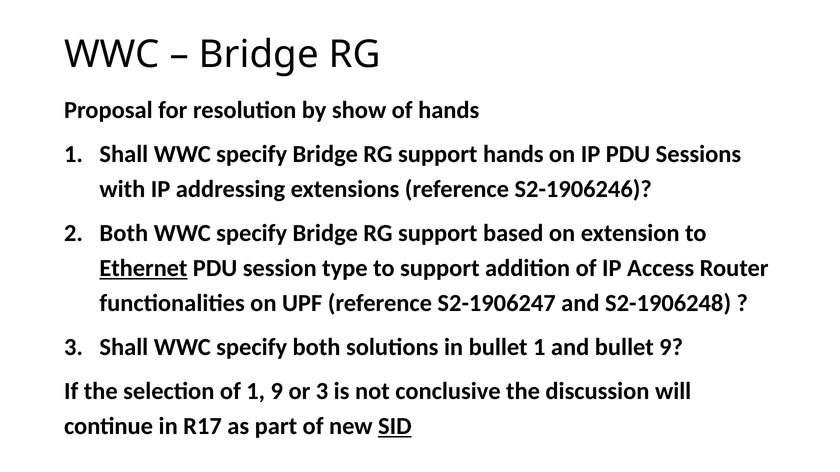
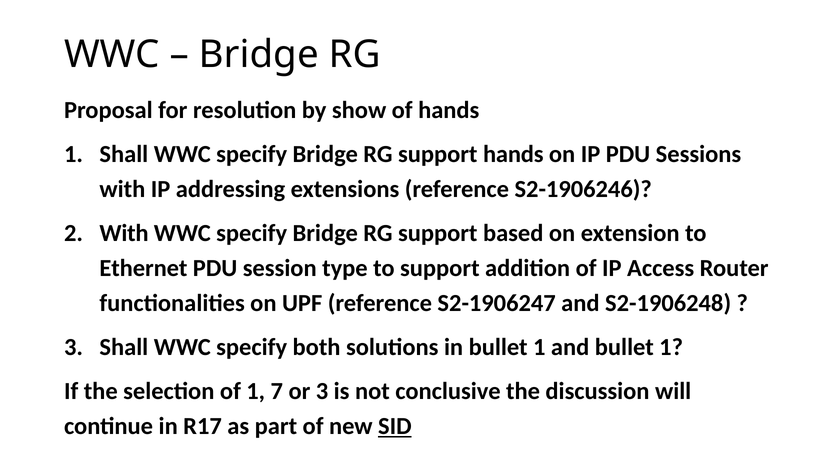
2 Both: Both -> With
Ethernet underline: present -> none
and bullet 9: 9 -> 1
1 9: 9 -> 7
